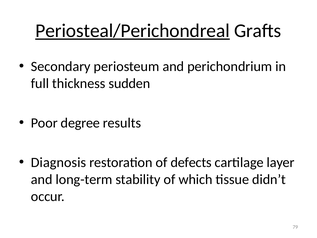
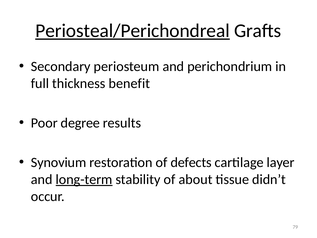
sudden: sudden -> benefit
Diagnosis: Diagnosis -> Synovium
long-term underline: none -> present
which: which -> about
